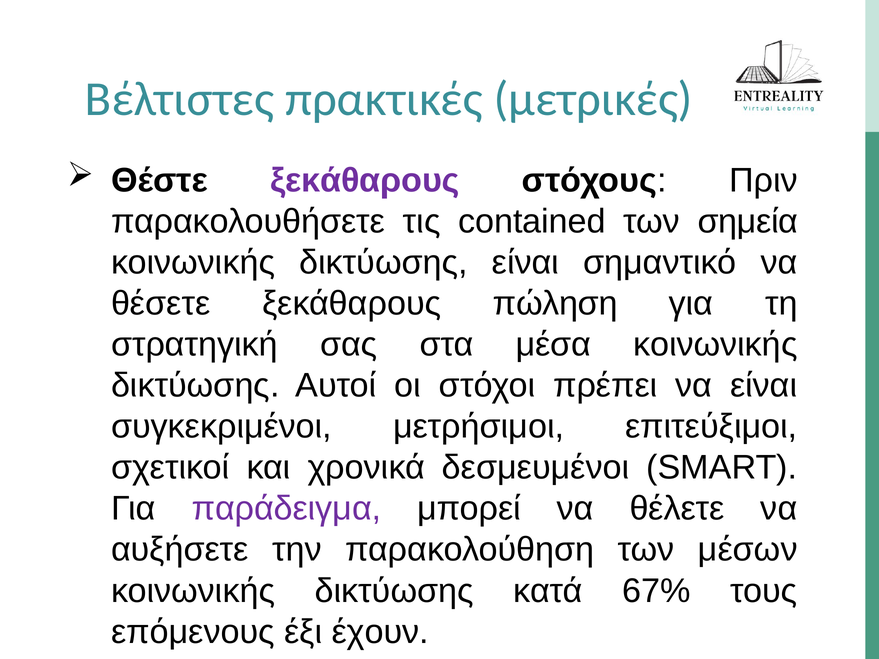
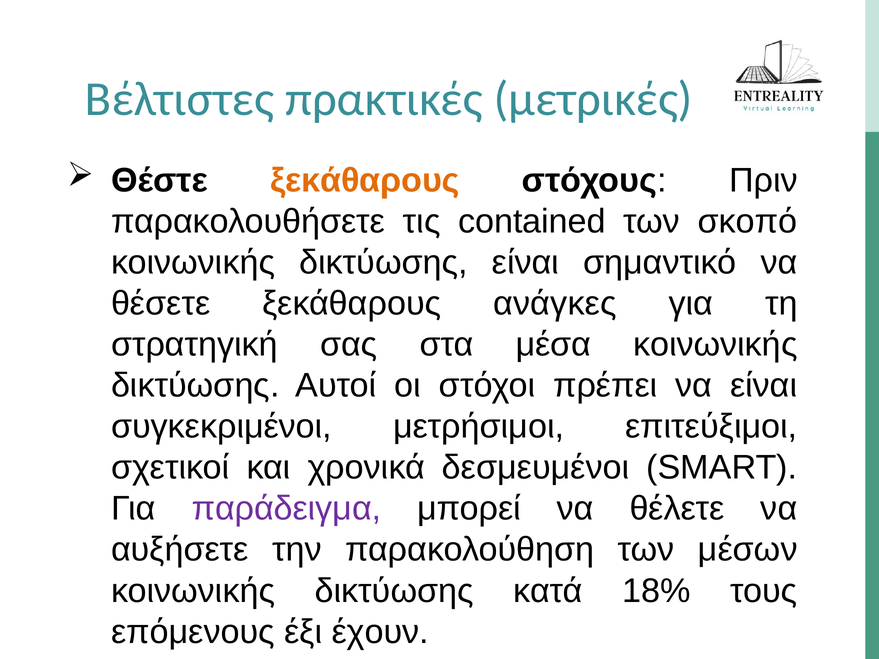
ξεκάθαρους at (365, 181) colour: purple -> orange
σημεία: σημεία -> σκοπό
πώληση: πώληση -> ανάγκες
67%: 67% -> 18%
